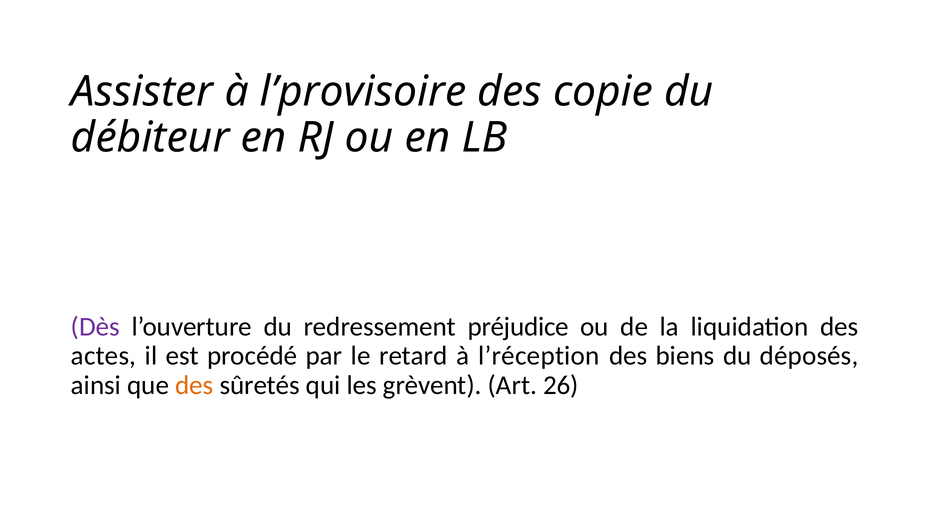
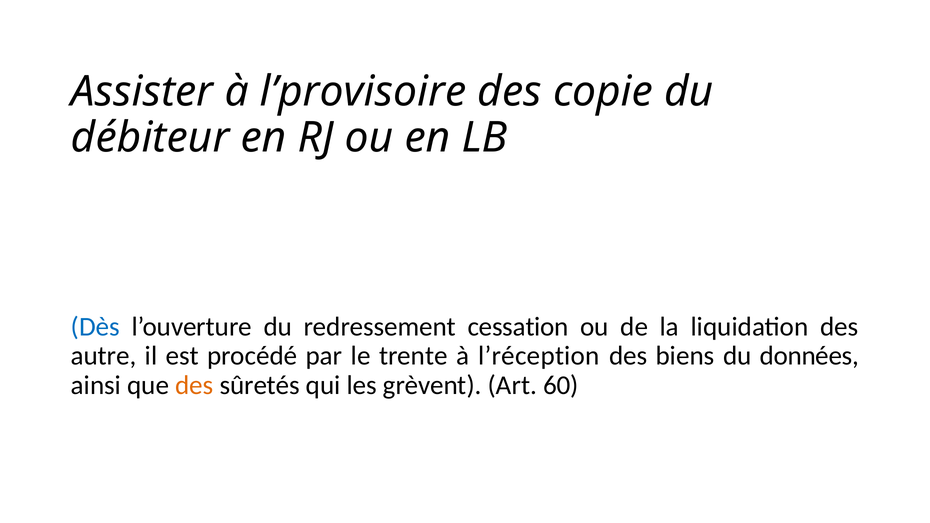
Dès colour: purple -> blue
préjudice: préjudice -> cessation
actes: actes -> autre
retard: retard -> trente
déposés: déposés -> données
26: 26 -> 60
